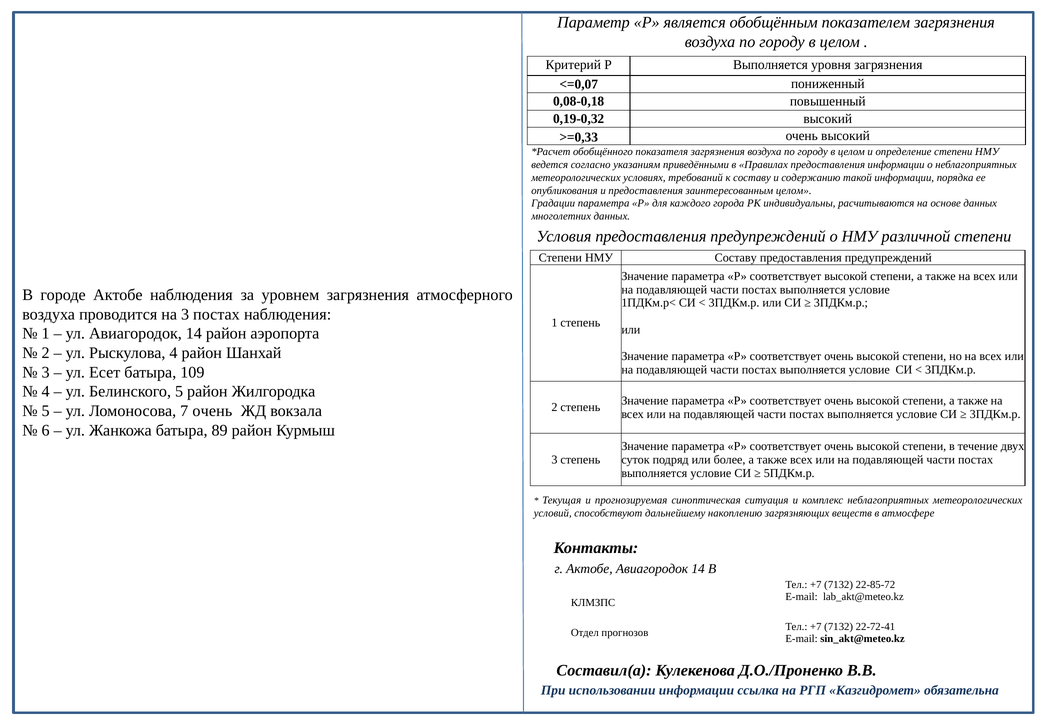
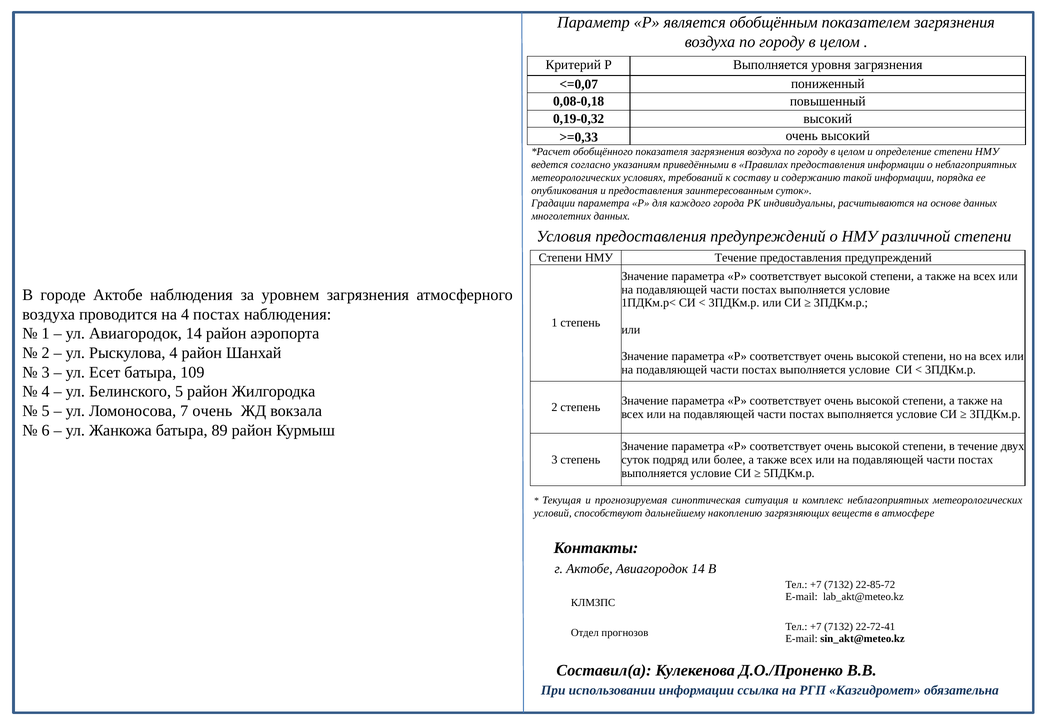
заинтересованным целом: целом -> суток
НМУ Составу: Составу -> Течение
на 3: 3 -> 4
